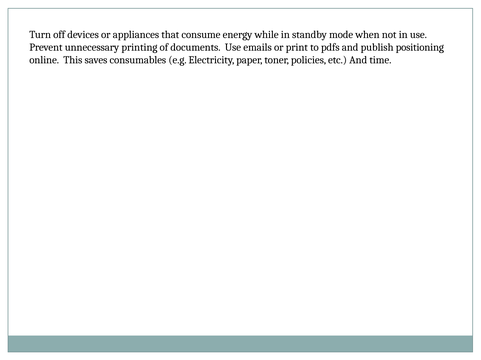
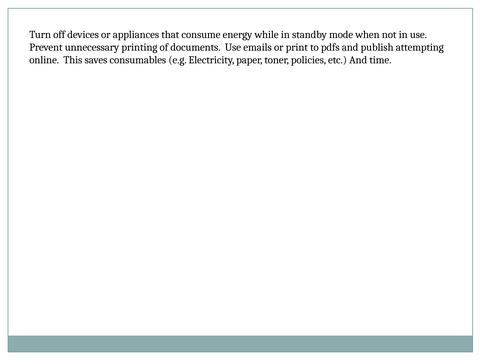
positioning: positioning -> attempting
